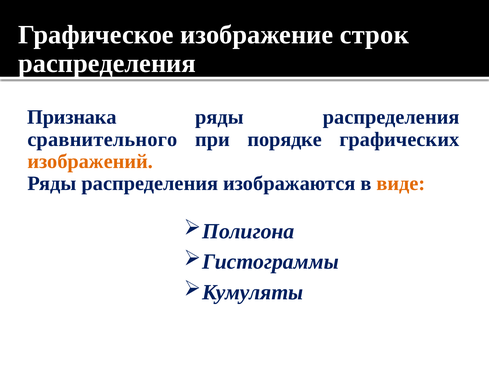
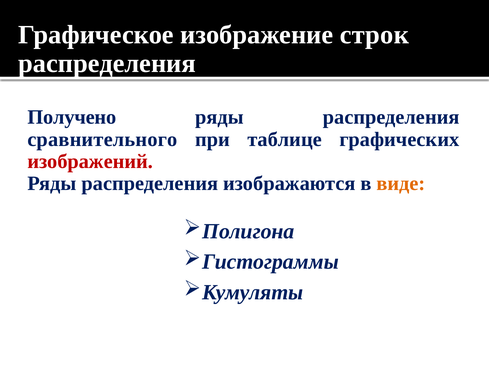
Признака: Признака -> Получено
порядке: порядке -> таблице
изображений colour: orange -> red
